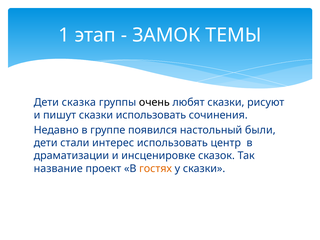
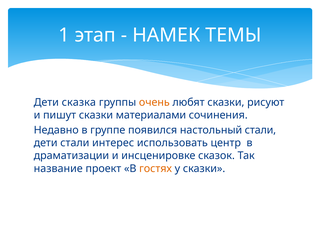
ЗАМОК: ЗАМОК -> НАМЕК
очень colour: black -> orange
сказки использовать: использовать -> материалами
настольный были: были -> стали
